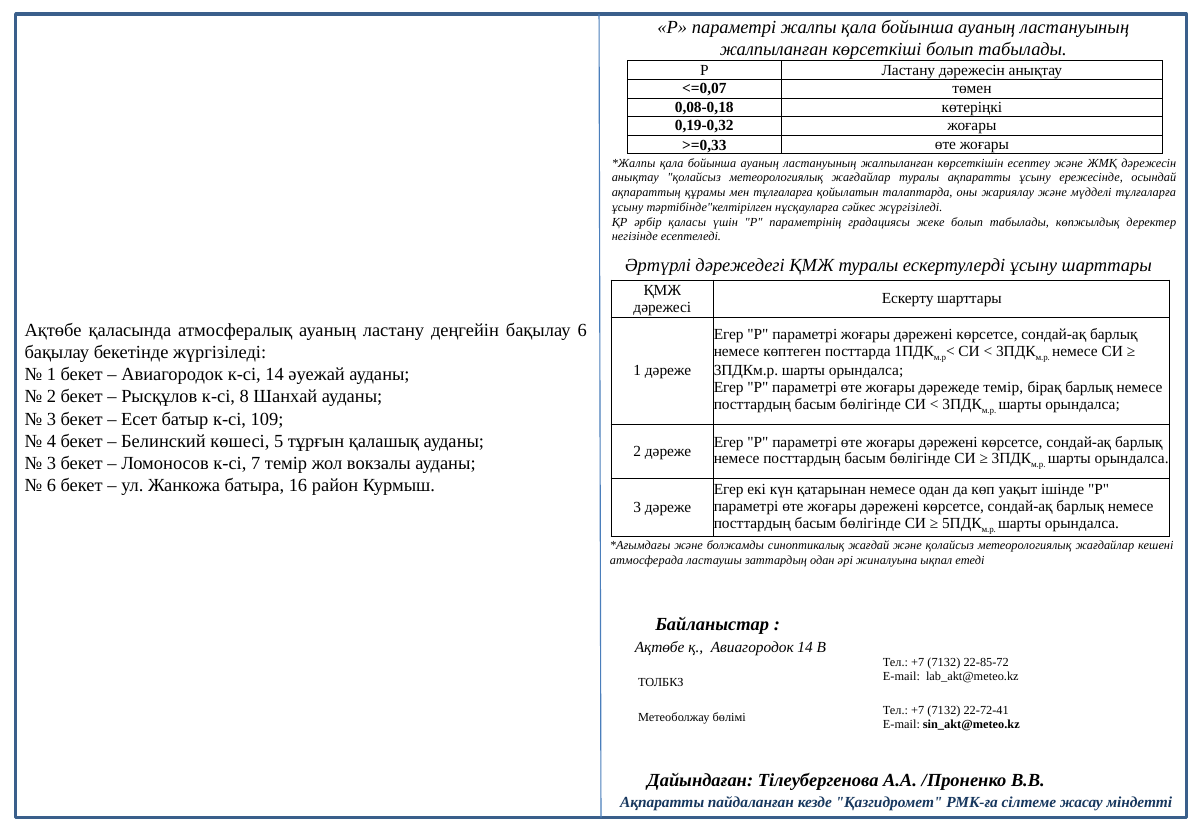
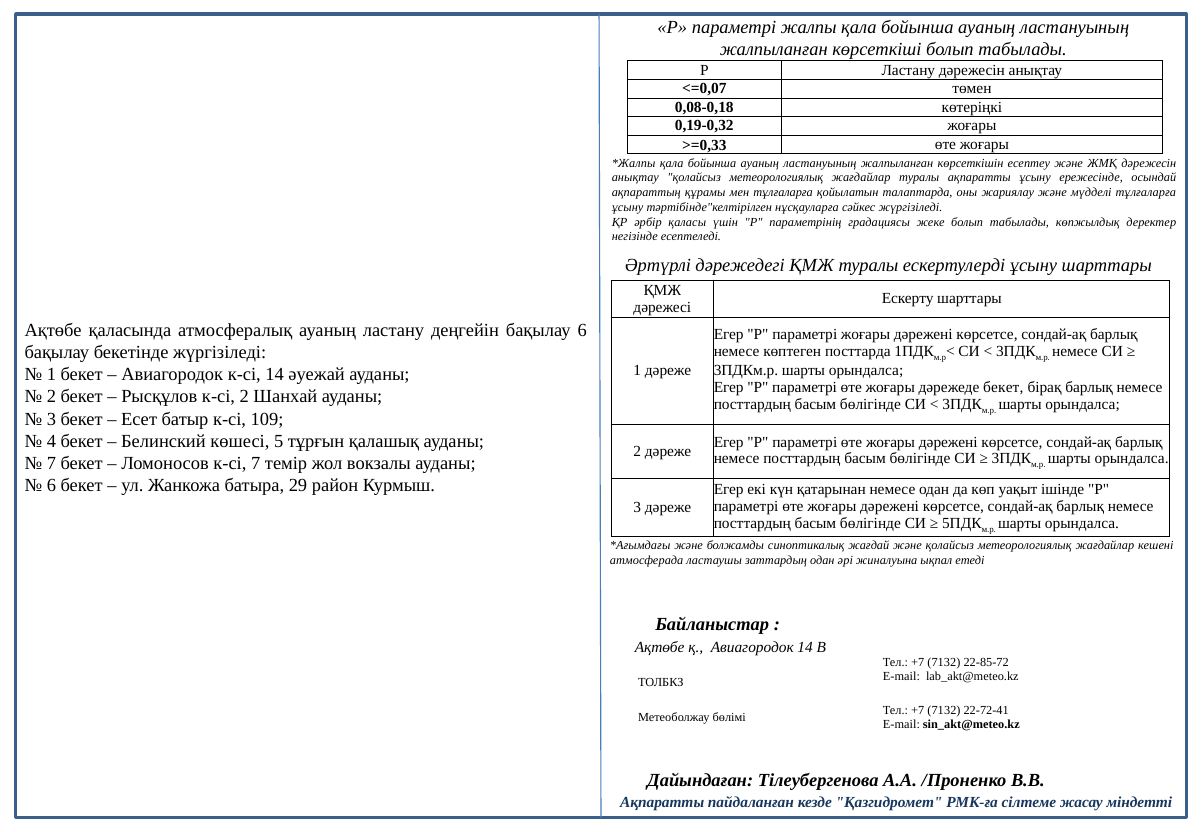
дәрежеде темір: темір -> бекет
к-сі 8: 8 -> 2
3 at (51, 463): 3 -> 7
16: 16 -> 29
